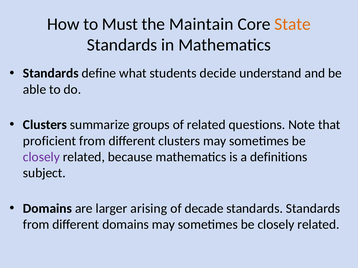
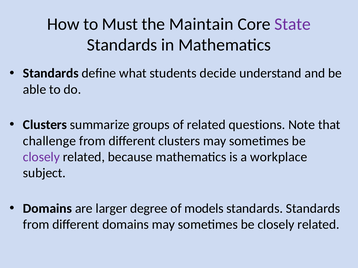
State colour: orange -> purple
proficient: proficient -> challenge
definitions: definitions -> workplace
arising: arising -> degree
decade: decade -> models
